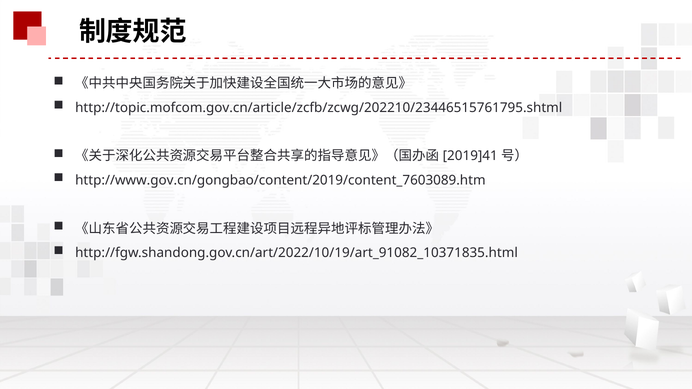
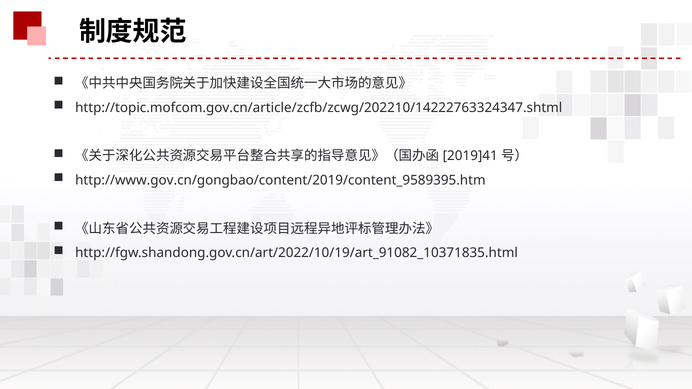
http://topic.mofcom.gov.cn/article/zcfb/zcwg/202210/23446515761795.shtml: http://topic.mofcom.gov.cn/article/zcfb/zcwg/202210/23446515761795.shtml -> http://topic.mofcom.gov.cn/article/zcfb/zcwg/202210/14222763324347.shtml
http://www.gov.cn/gongbao/content/2019/content_7603089.htm: http://www.gov.cn/gongbao/content/2019/content_7603089.htm -> http://www.gov.cn/gongbao/content/2019/content_9589395.htm
